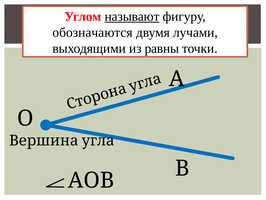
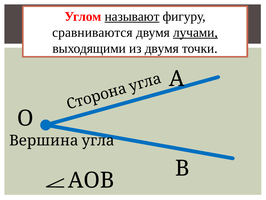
обозначаются: обозначаются -> сравниваются
лучами underline: none -> present
из равны: равны -> двумя
